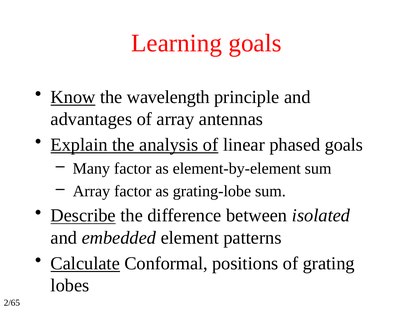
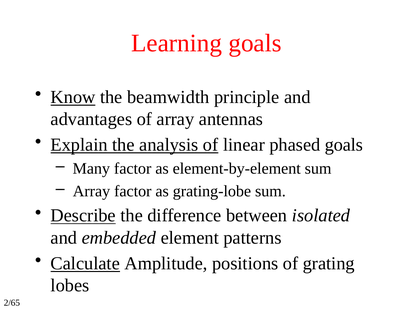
wavelength: wavelength -> beamwidth
Conformal: Conformal -> Amplitude
